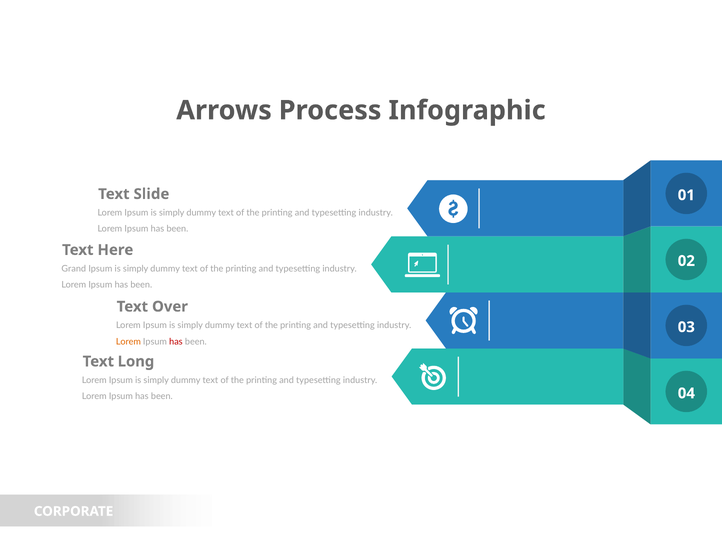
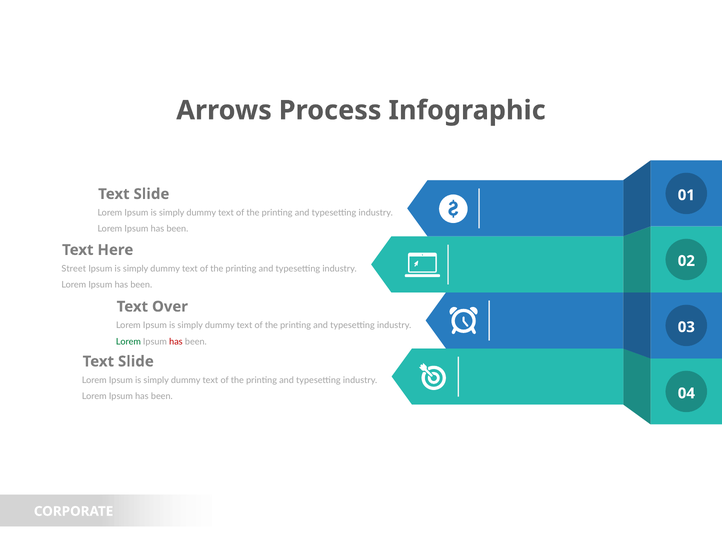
Grand: Grand -> Street
Lorem at (128, 342) colour: orange -> green
Long at (136, 362): Long -> Slide
